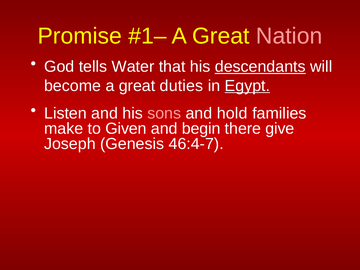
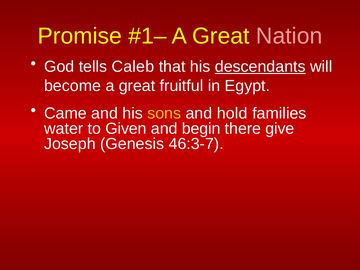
Water: Water -> Caleb
duties: duties -> fruitful
Egypt underline: present -> none
Listen: Listen -> Came
sons colour: pink -> yellow
make: make -> water
46:4-7: 46:4-7 -> 46:3-7
